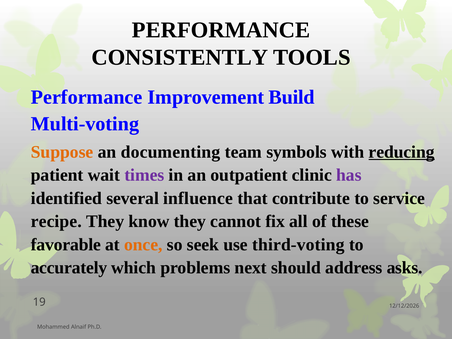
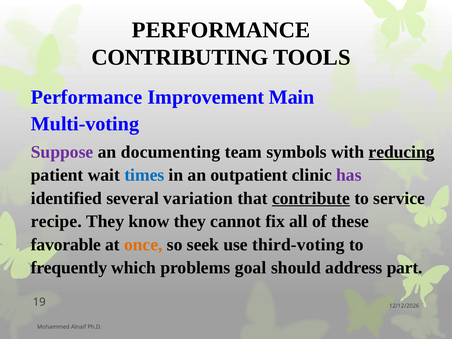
CONSISTENTLY: CONSISTENTLY -> CONTRIBUTING
Build: Build -> Main
Suppose colour: orange -> purple
times colour: purple -> blue
influence: influence -> variation
contribute underline: none -> present
accurately: accurately -> frequently
next: next -> goal
asks: asks -> part
